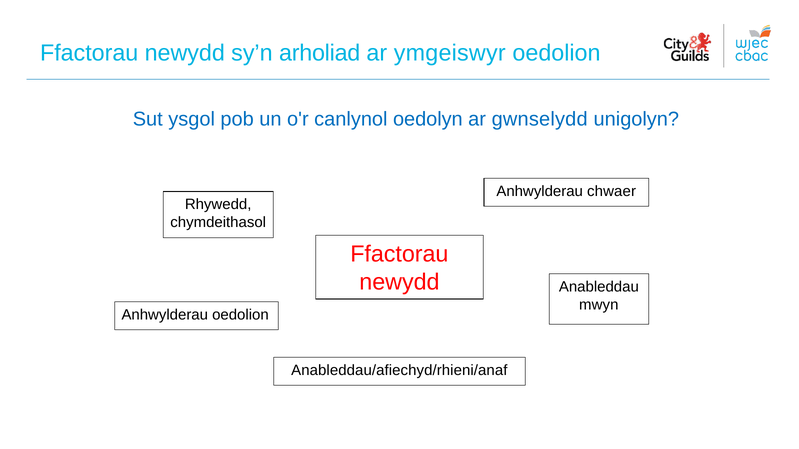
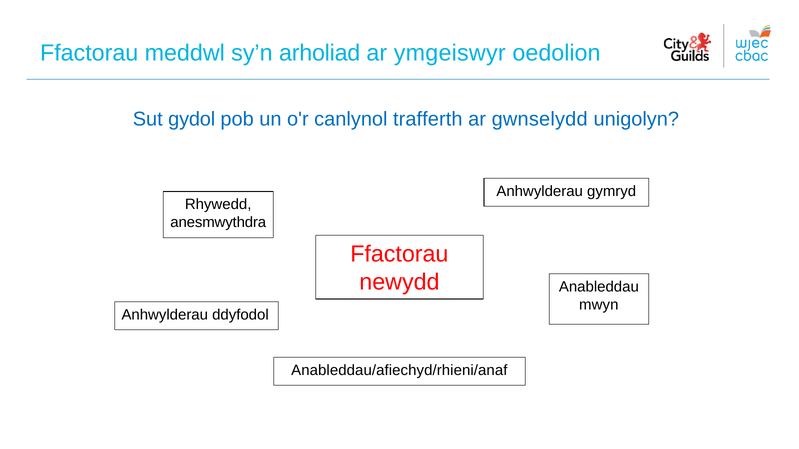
newydd at (185, 53): newydd -> meddwl
ysgol: ysgol -> gydol
oedolyn: oedolyn -> trafferth
chwaer: chwaer -> gymryd
chymdeithasol: chymdeithasol -> anesmwythdra
Anhwylderau oedolion: oedolion -> ddyfodol
